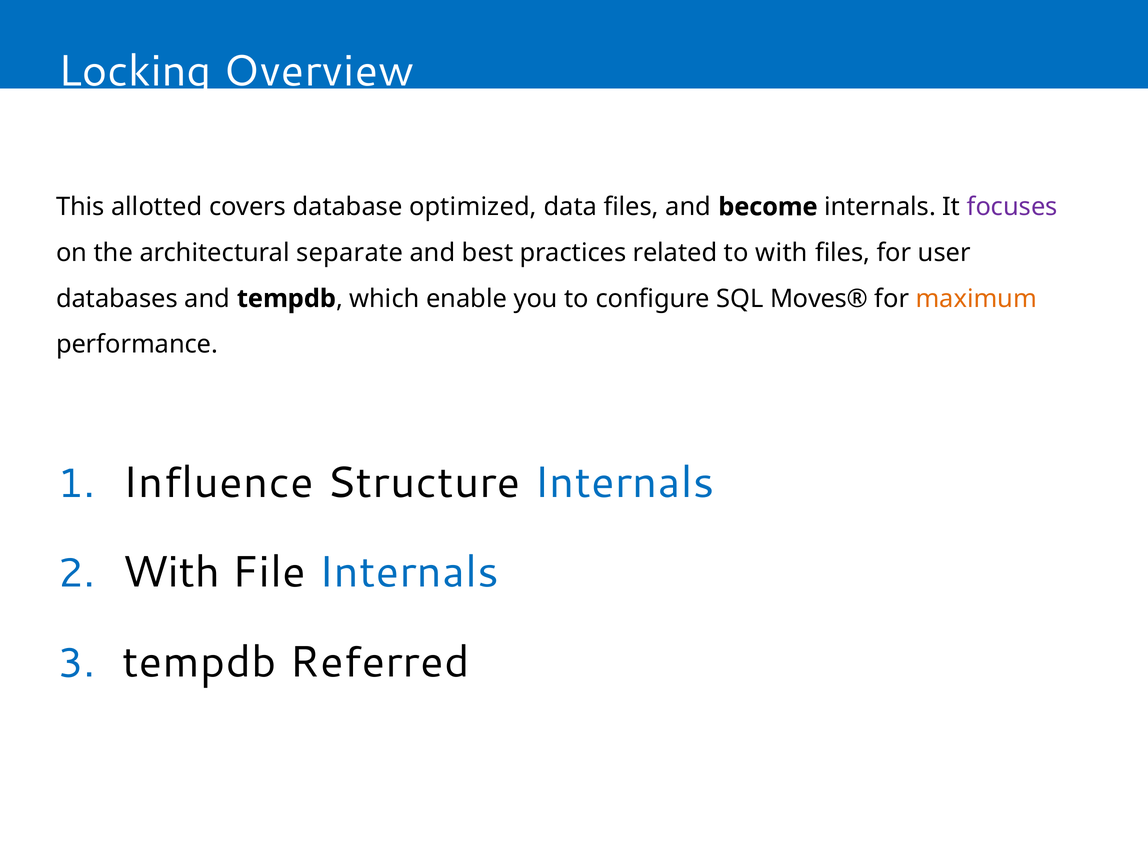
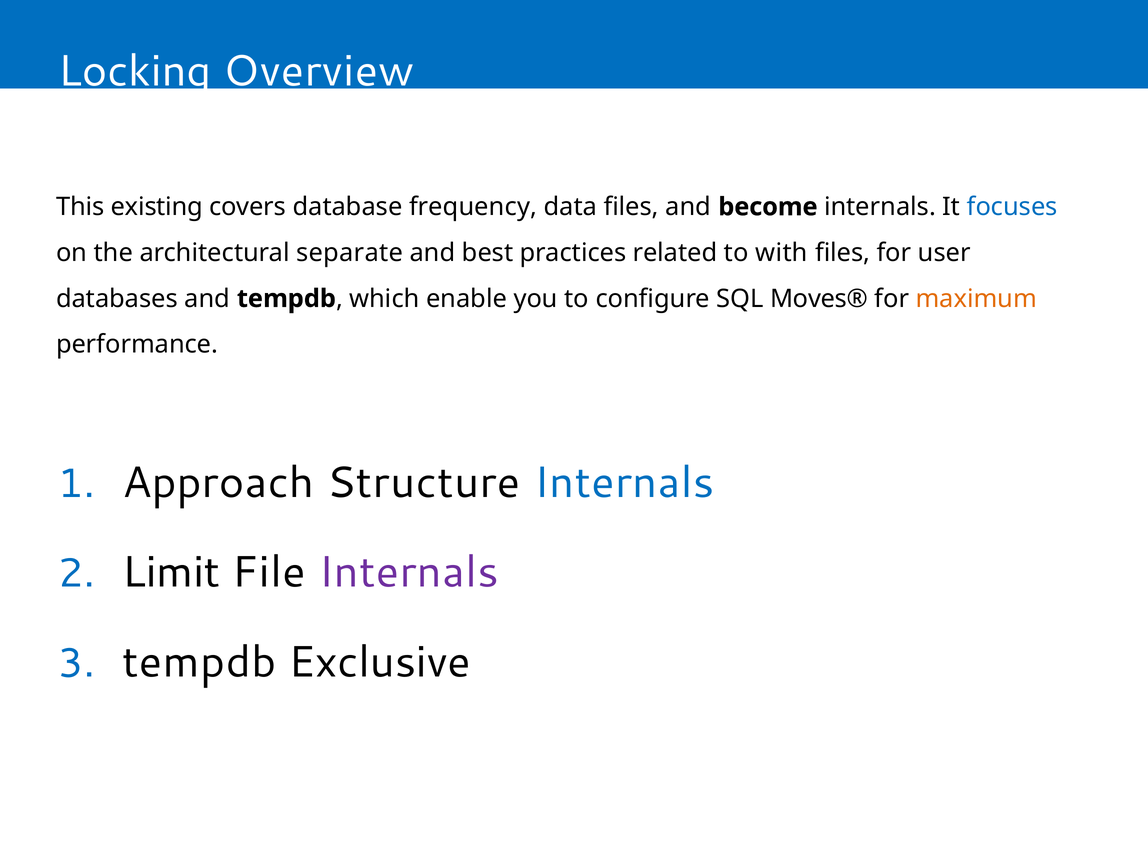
allotted: allotted -> existing
optimized: optimized -> frequency
focuses colour: purple -> blue
Influence: Influence -> Approach
With at (171, 572): With -> Limit
Internals at (409, 572) colour: blue -> purple
Referred: Referred -> Exclusive
